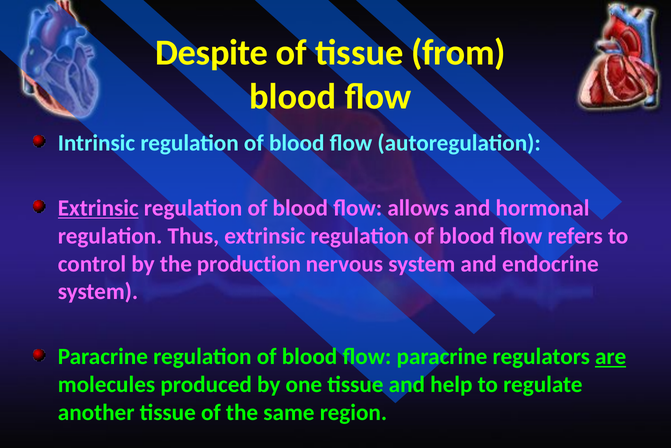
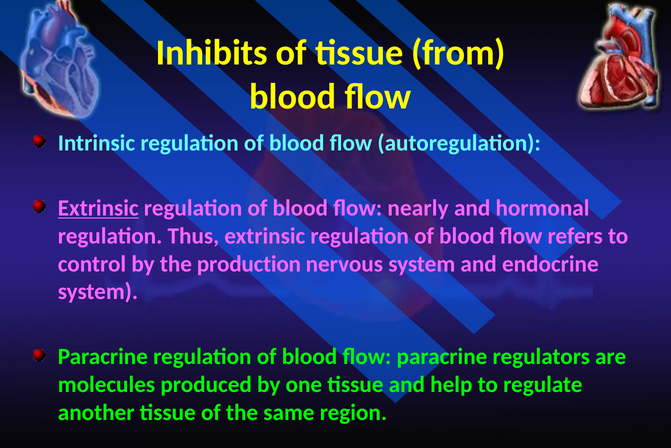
Despite: Despite -> Inhibits
allows: allows -> nearly
are underline: present -> none
